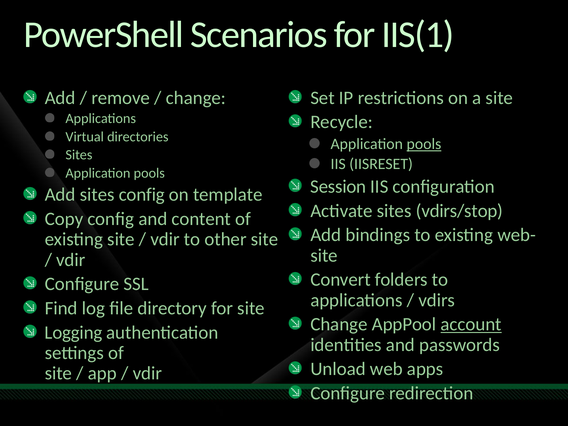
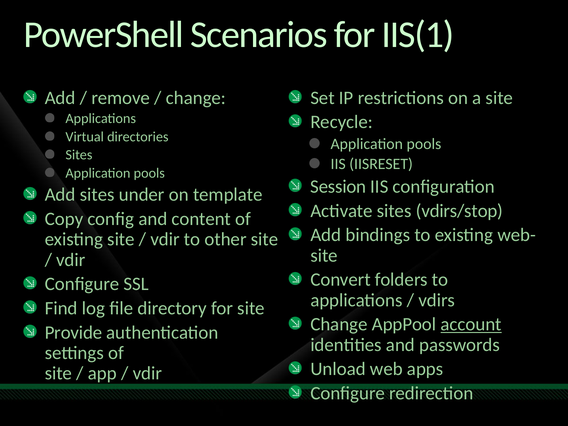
pools at (424, 144) underline: present -> none
sites config: config -> under
Logging: Logging -> Provide
